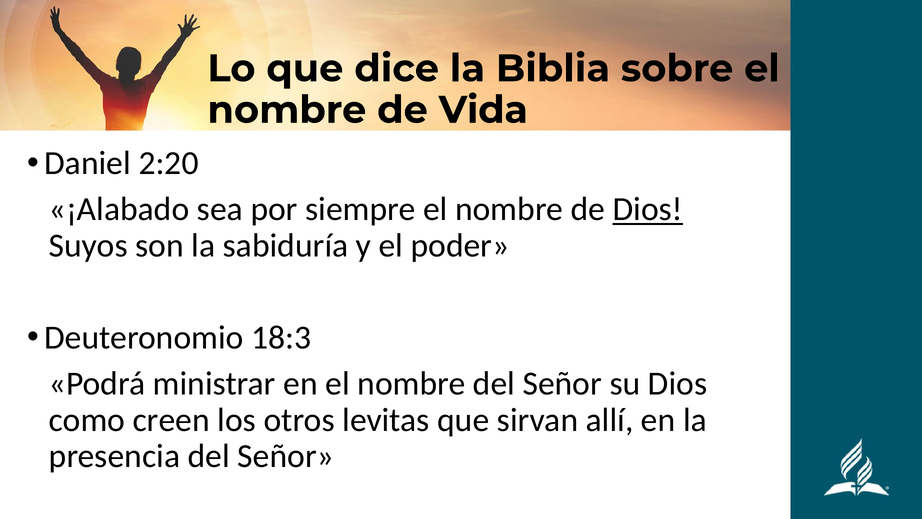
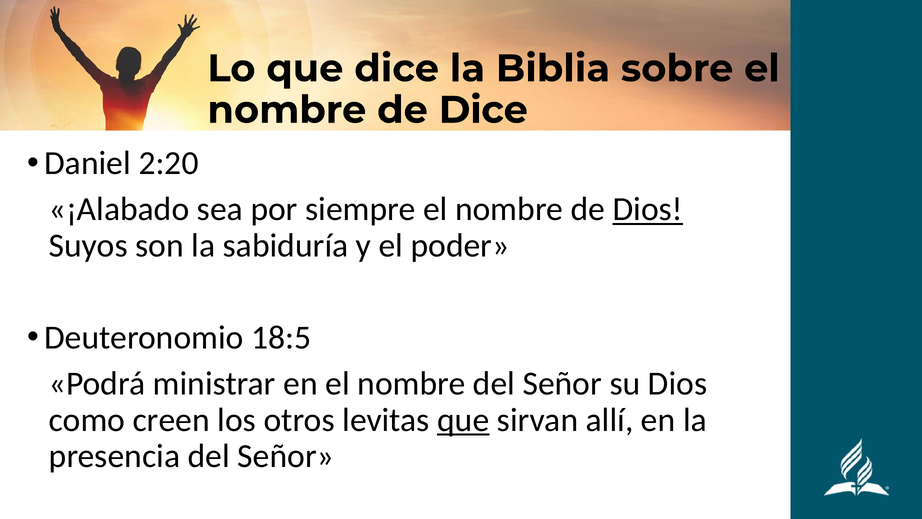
de Vida: Vida -> Dice
18:3: 18:3 -> 18:5
que at (463, 420) underline: none -> present
